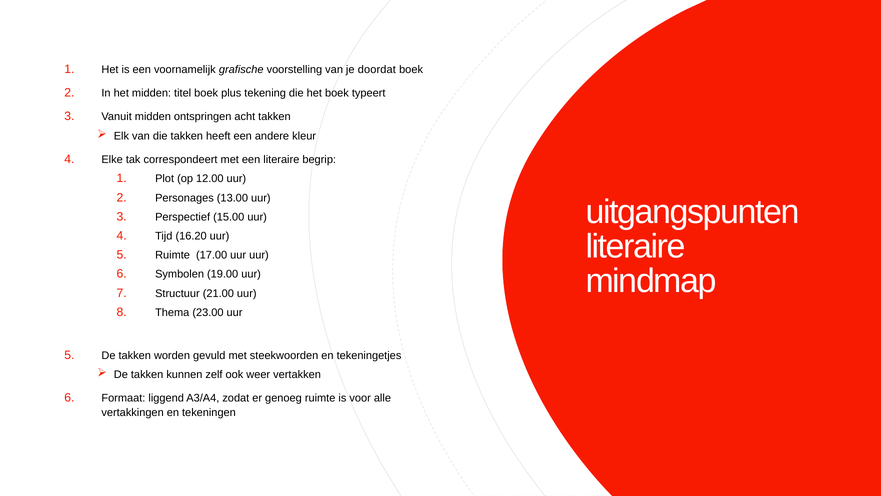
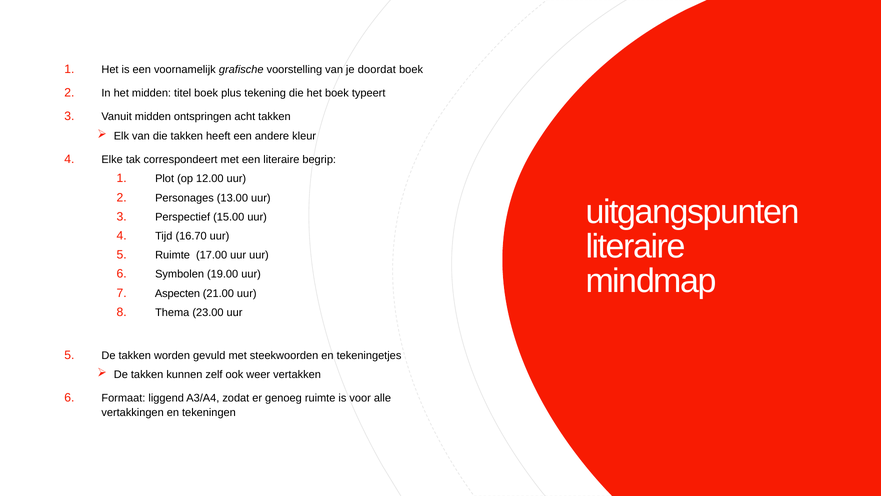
16.20: 16.20 -> 16.70
Structuur: Structuur -> Aspecten
